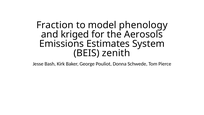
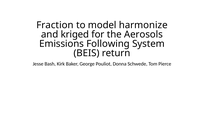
phenology: phenology -> harmonize
Estimates: Estimates -> Following
zenith: zenith -> return
